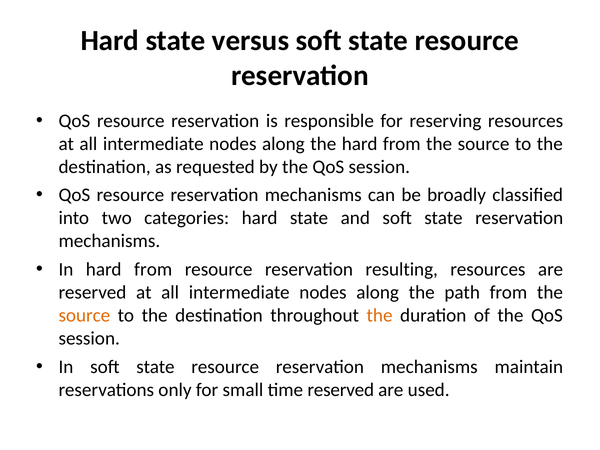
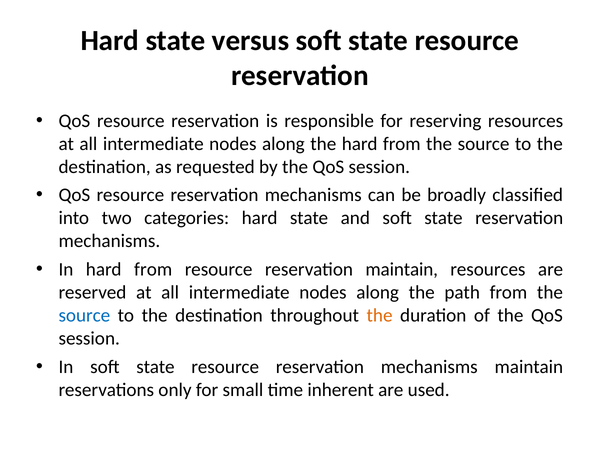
reservation resulting: resulting -> maintain
source at (84, 315) colour: orange -> blue
time reserved: reserved -> inherent
